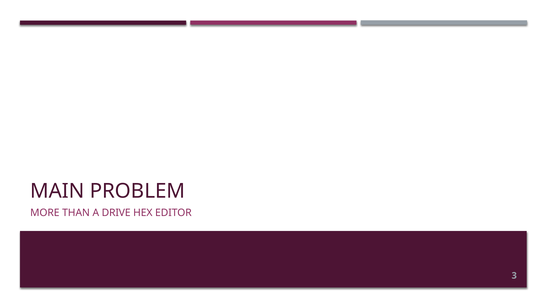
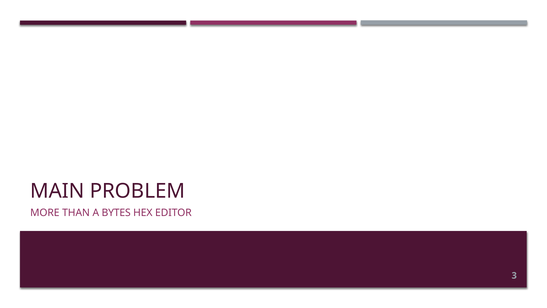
DRIVE: DRIVE -> BYTES
